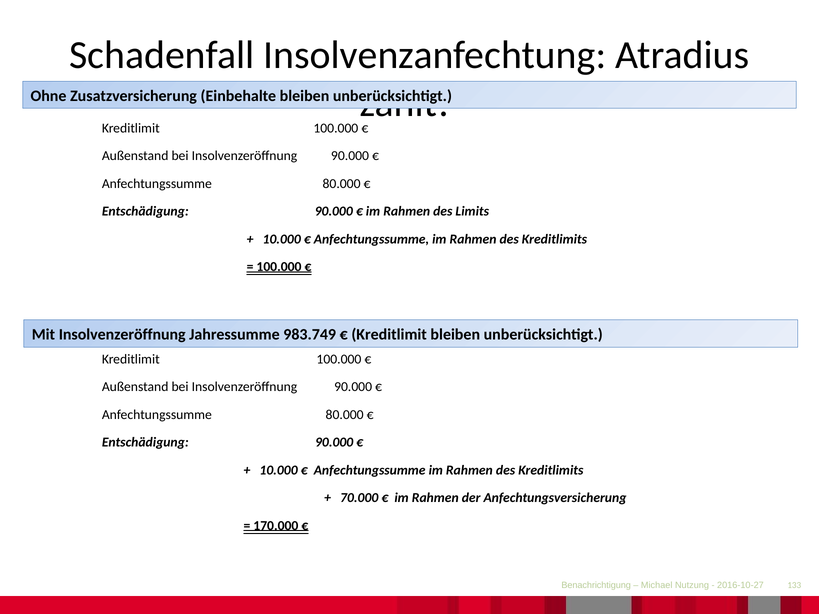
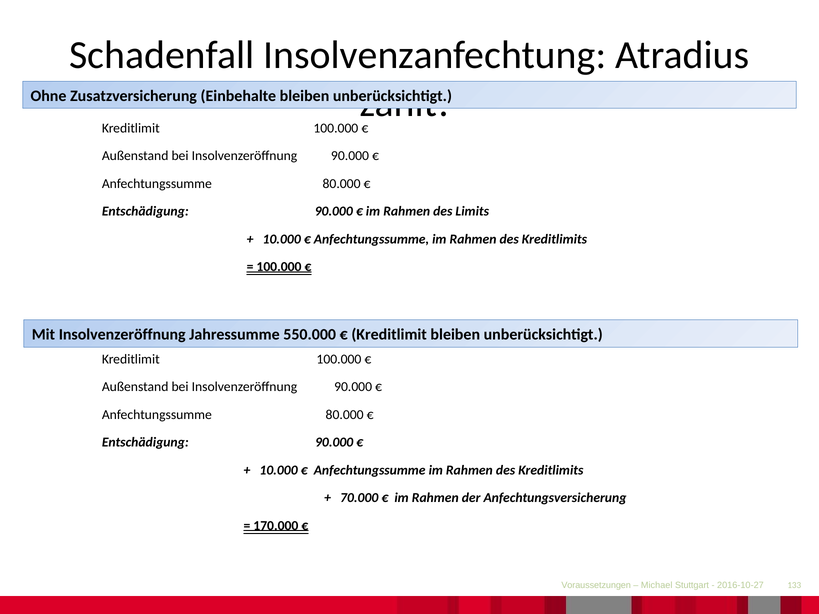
983.749: 983.749 -> 550.000
Benachrichtigung: Benachrichtigung -> Voraussetzungen
Nutzung: Nutzung -> Stuttgart
